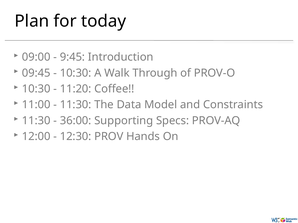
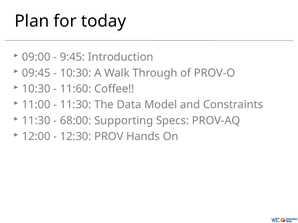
11:20: 11:20 -> 11:60
36:00: 36:00 -> 68:00
